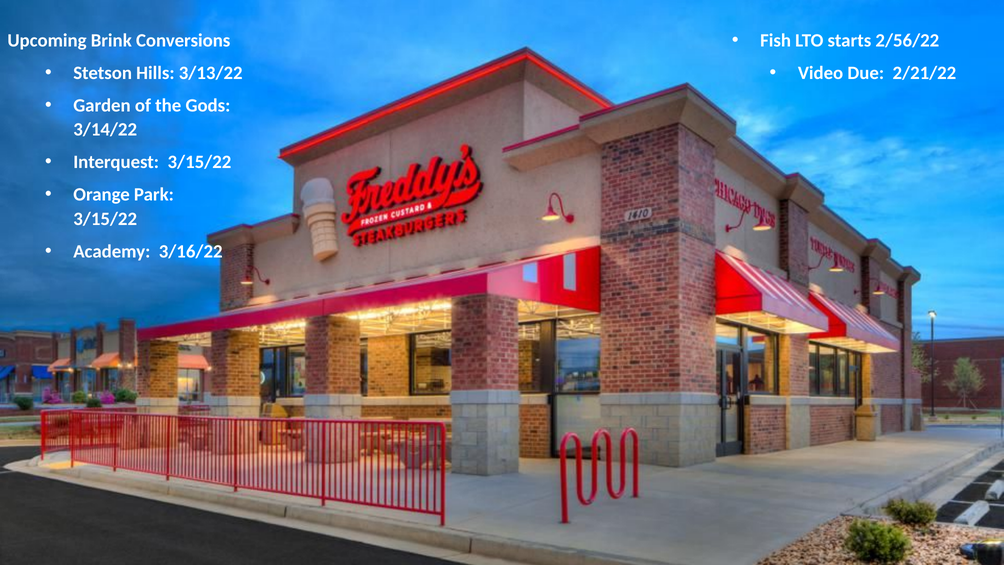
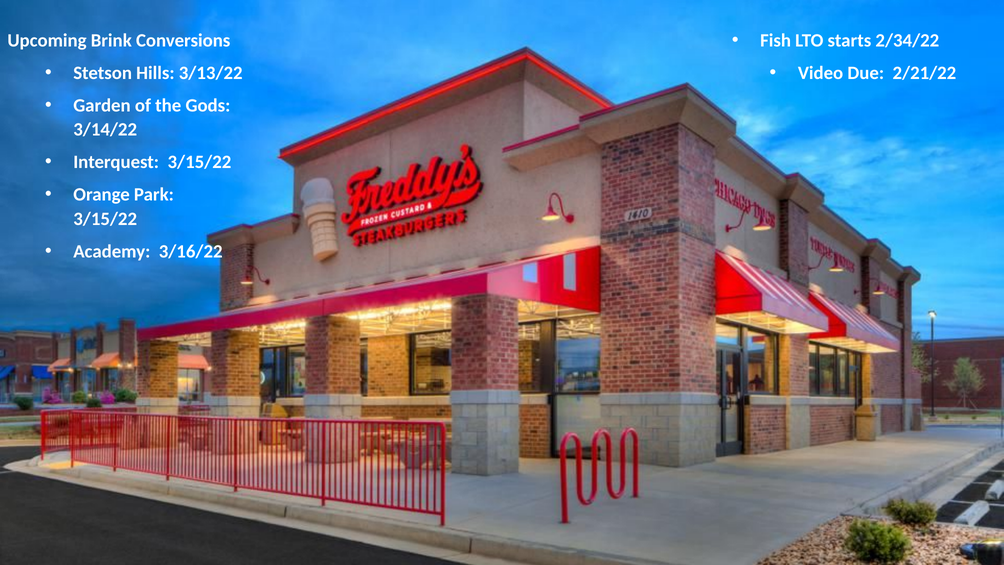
2/56/22: 2/56/22 -> 2/34/22
